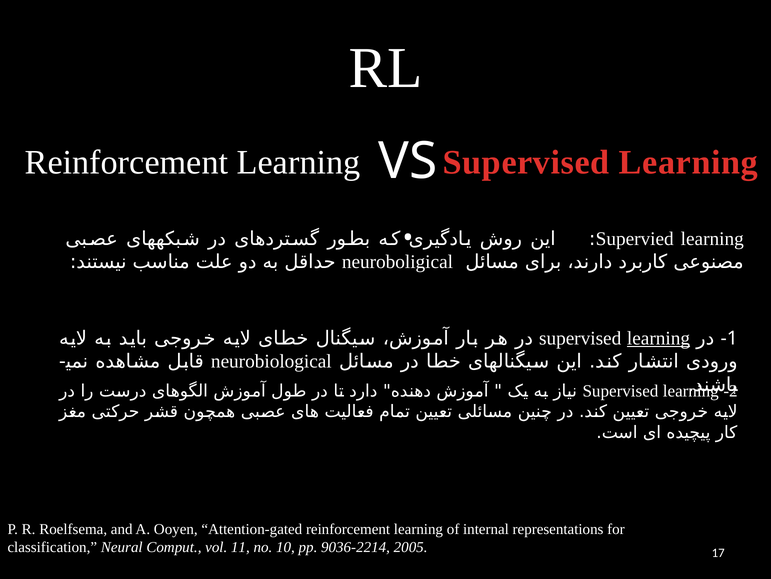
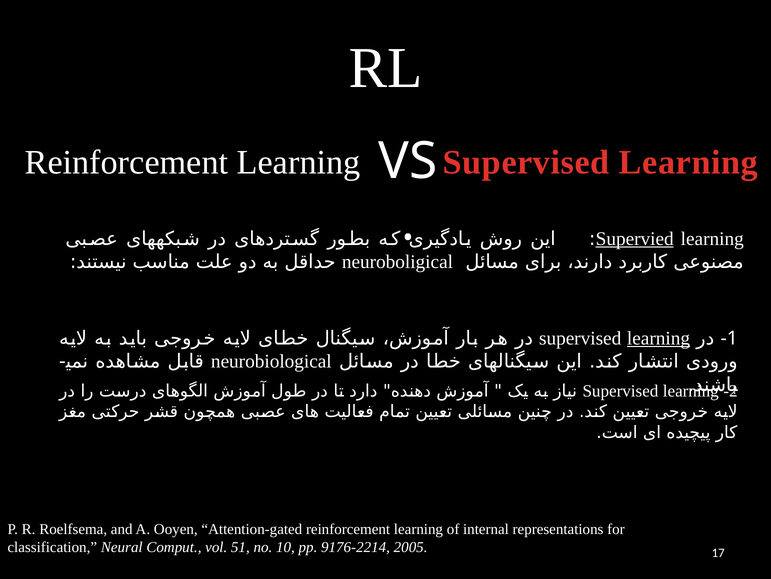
Supervied underline: none -> present
11: 11 -> 51
9036-2214: 9036-2214 -> 9176-2214
